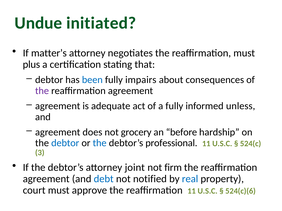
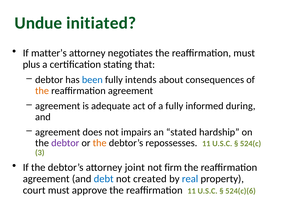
impairs: impairs -> intends
the at (42, 91) colour: purple -> orange
unless: unless -> during
grocery: grocery -> impairs
before: before -> stated
debtor at (65, 143) colour: blue -> purple
the at (100, 143) colour: blue -> orange
professional: professional -> repossesses
notified: notified -> created
